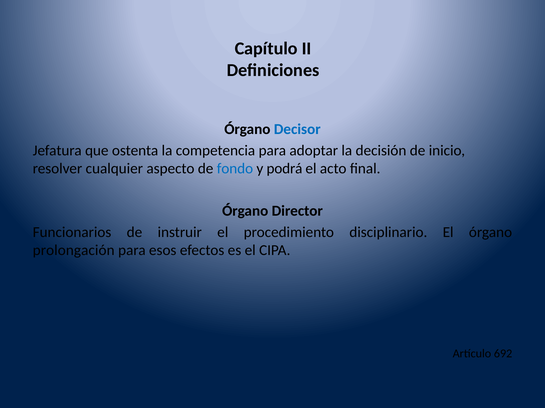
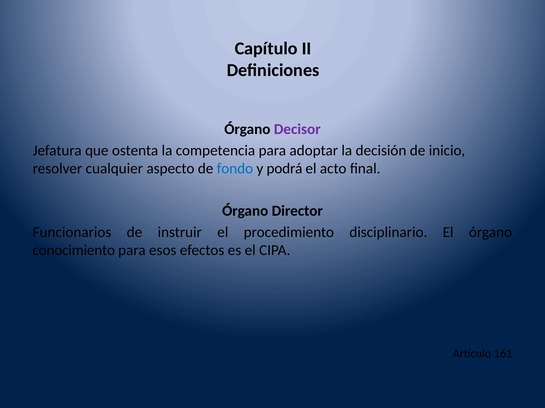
Decisor colour: blue -> purple
prolongación: prolongación -> conocimiento
692: 692 -> 161
